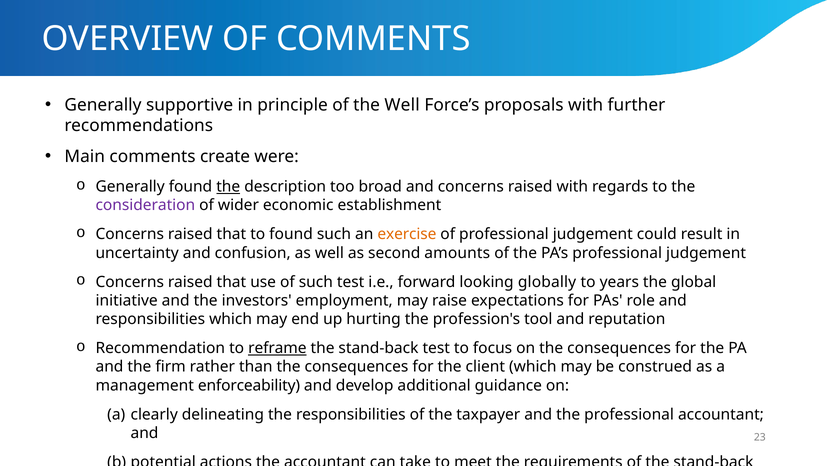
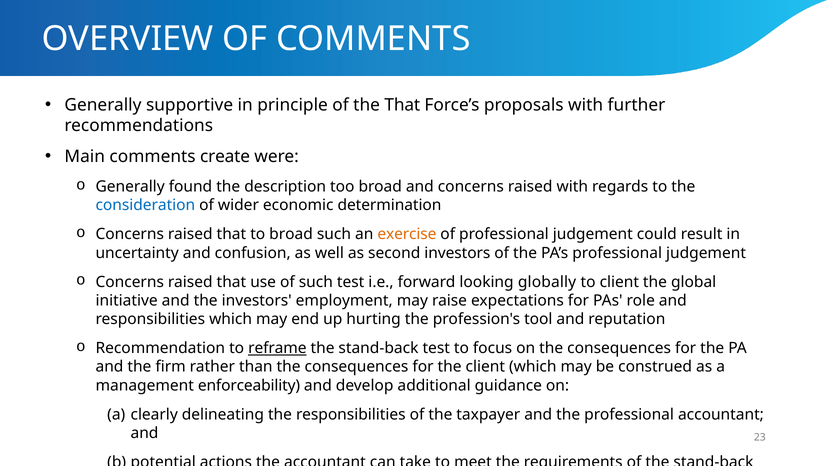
the Well: Well -> That
the at (228, 187) underline: present -> none
consideration colour: purple -> blue
establishment: establishment -> determination
to found: found -> broad
second amounts: amounts -> investors
to years: years -> client
